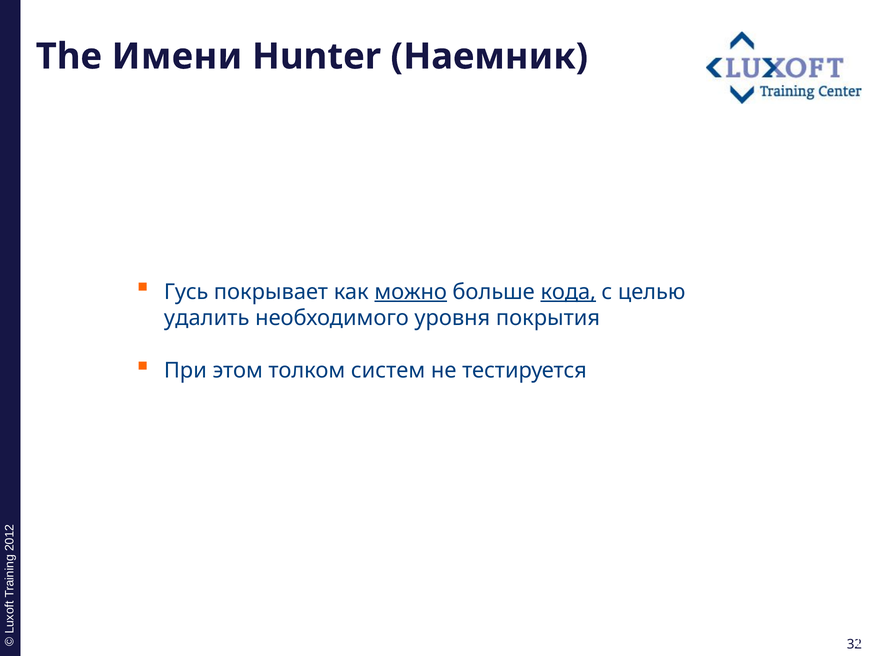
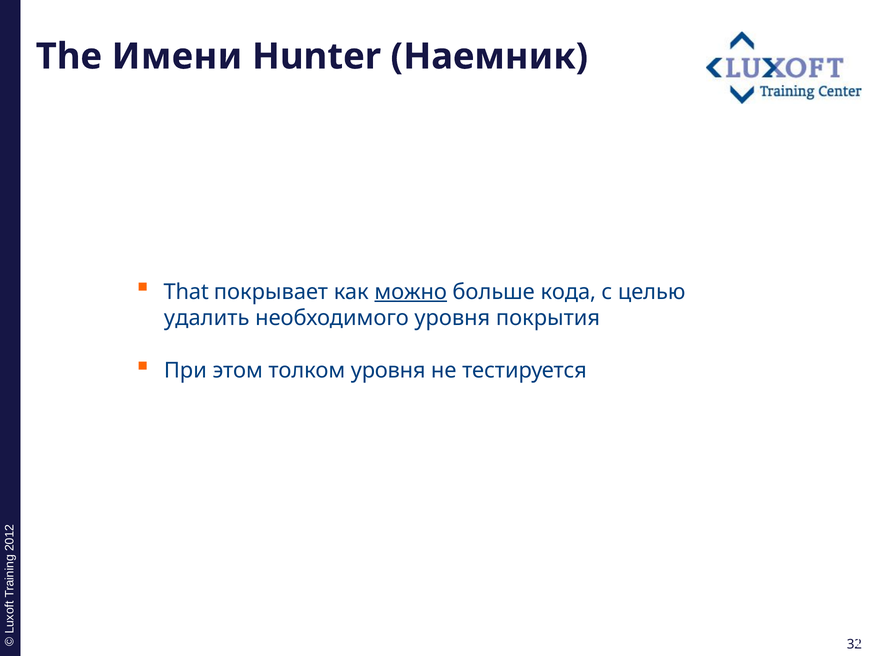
Гусь: Гусь -> That
кода underline: present -> none
толком систем: систем -> уровня
